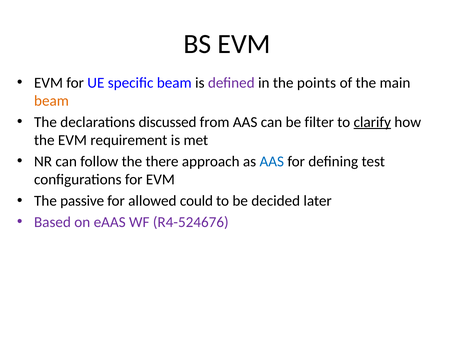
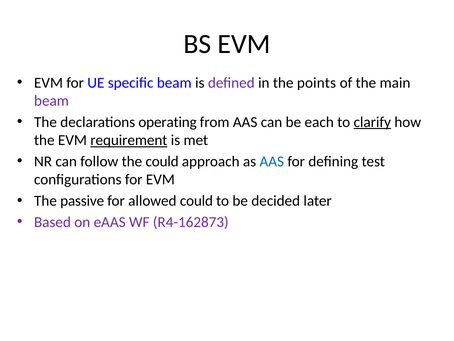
beam at (51, 101) colour: orange -> purple
discussed: discussed -> operating
filter: filter -> each
requirement underline: none -> present
the there: there -> could
R4-524676: R4-524676 -> R4-162873
